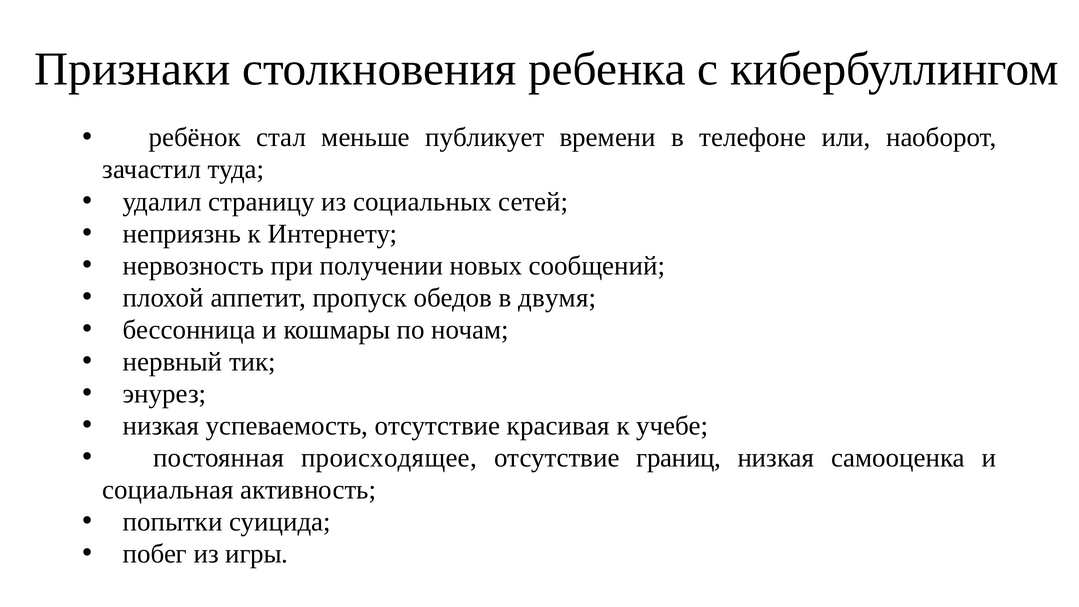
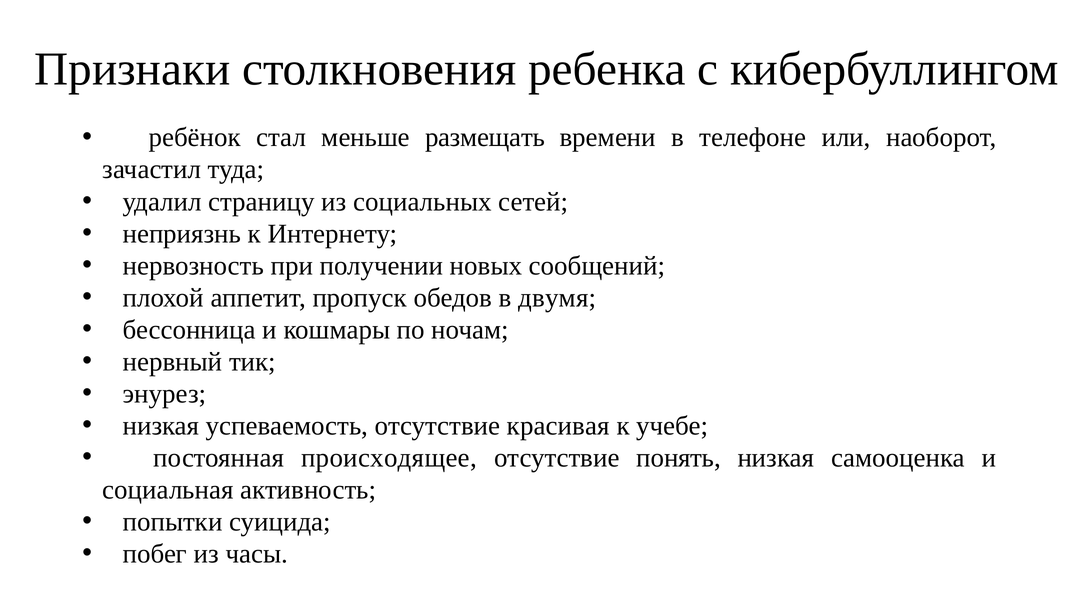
публикует: публикует -> размещать
границ: границ -> понять
игры: игры -> часы
